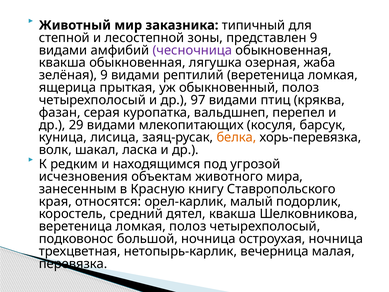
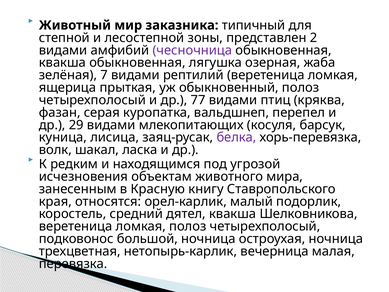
представлен 9: 9 -> 2
зелёная 9: 9 -> 7
97: 97 -> 77
белка colour: orange -> purple
